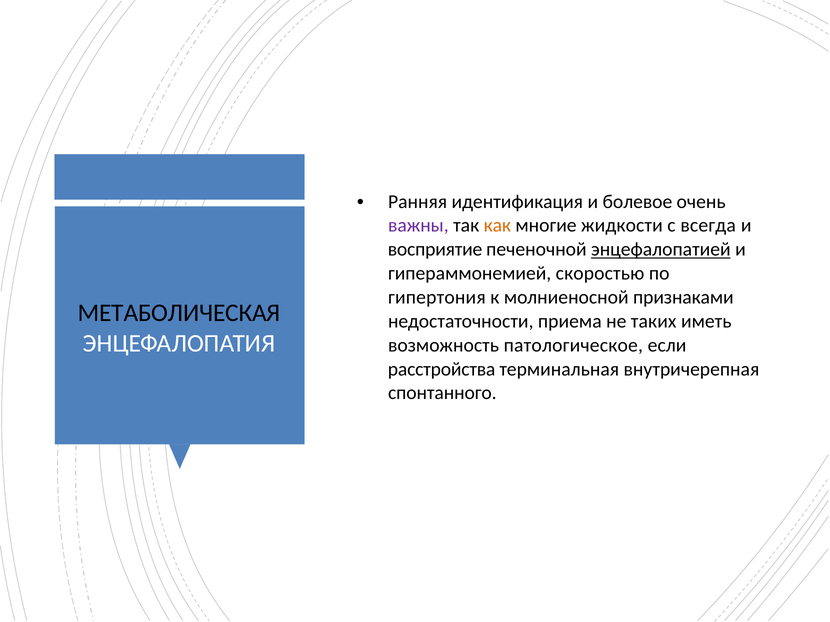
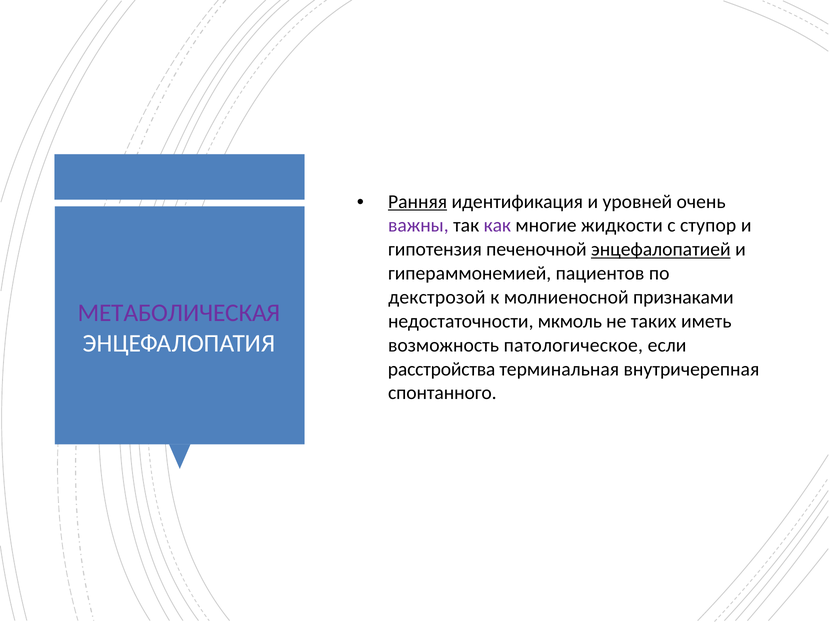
Ранняя underline: none -> present
болевое: болевое -> уровней
как colour: orange -> purple
всегда: всегда -> ступор
восприятие: восприятие -> гипотензия
скоростью: скоростью -> пациентов
гипертония: гипертония -> декстрозой
МЕТАБОЛИЧЕСКАЯ colour: black -> purple
приема: приема -> мкмоль
